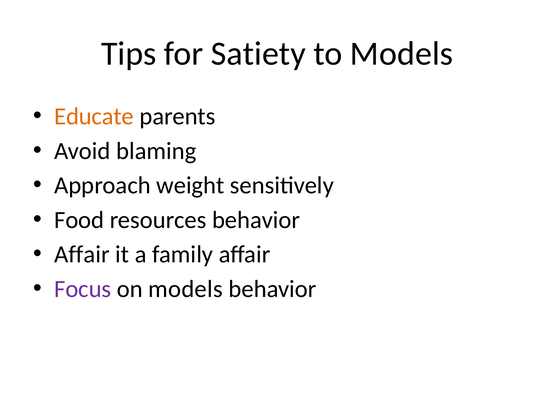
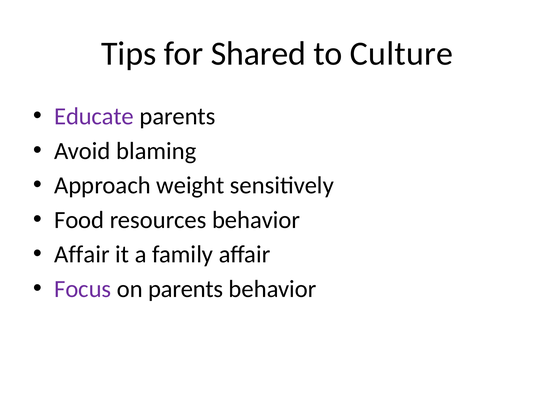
Satiety: Satiety -> Shared
to Models: Models -> Culture
Educate colour: orange -> purple
on models: models -> parents
